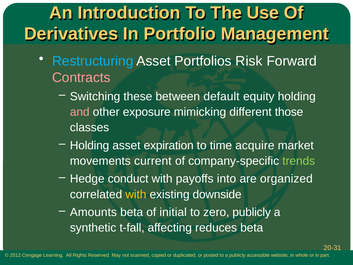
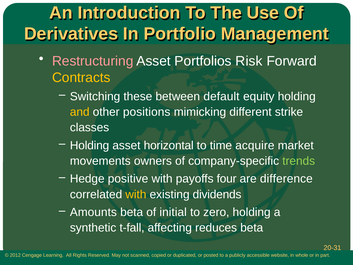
Restructuring colour: light blue -> pink
Contracts colour: pink -> yellow
and colour: pink -> yellow
exposure: exposure -> positions
those: those -> strike
expiration: expiration -> horizontal
current: current -> owners
conduct: conduct -> positive
into: into -> four
organized: organized -> difference
downside: downside -> dividends
zero publicly: publicly -> holding
